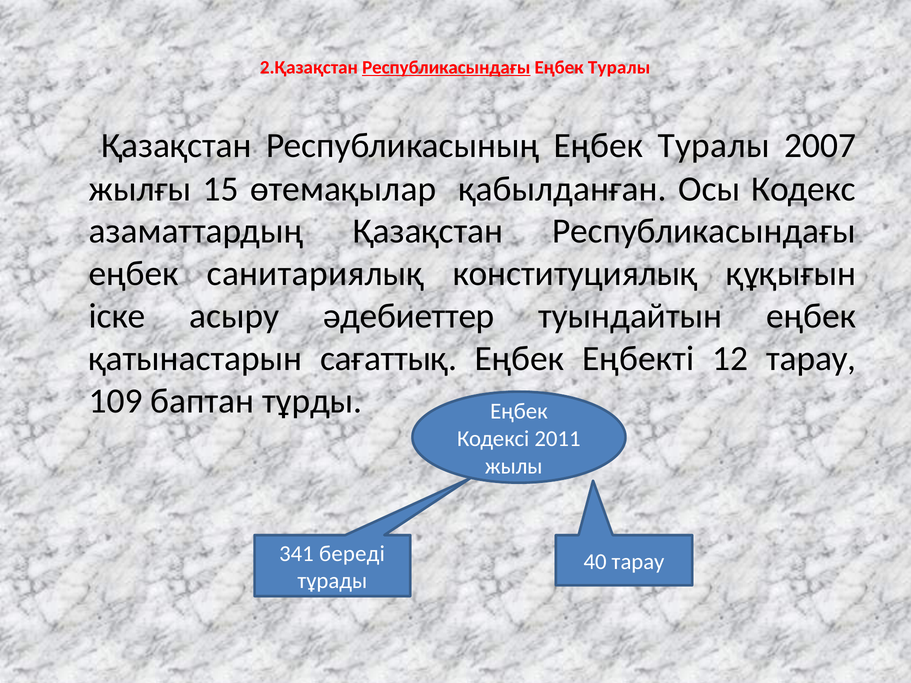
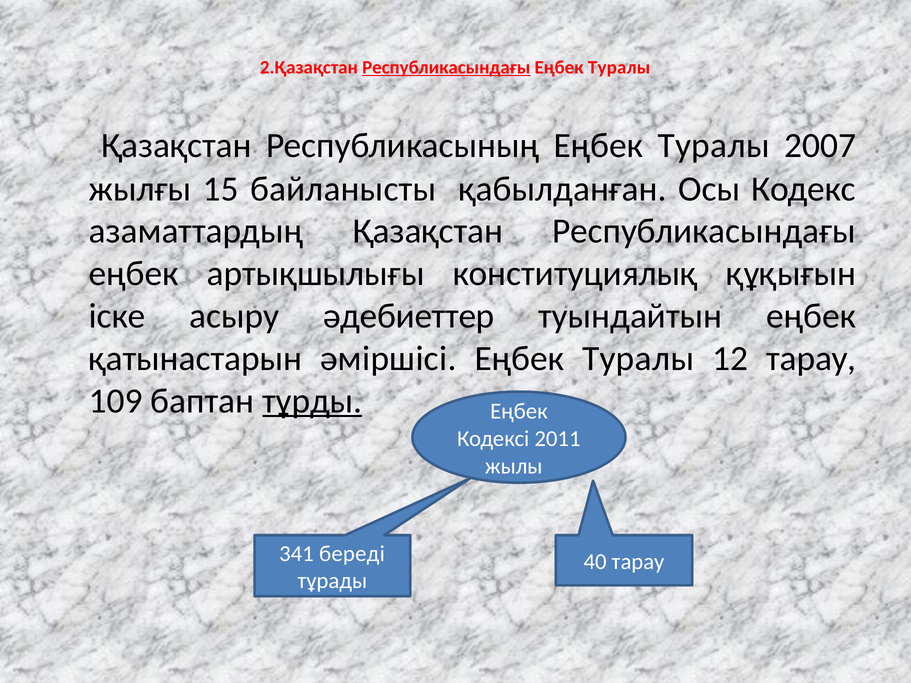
өтемақылар: өтемақылар -> байланысты
санитариялық: санитариялық -> артықшылығы
сағаттық: сағаттық -> әміршісі
Еңбектi at (638, 359): Еңбектi -> Туралы
тұрды underline: none -> present
